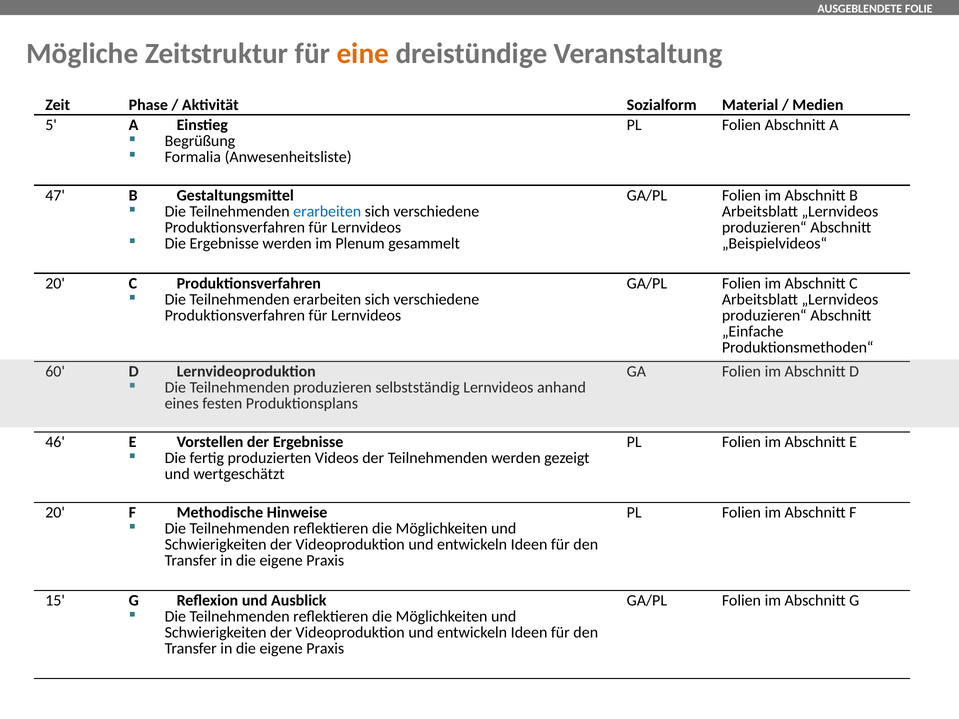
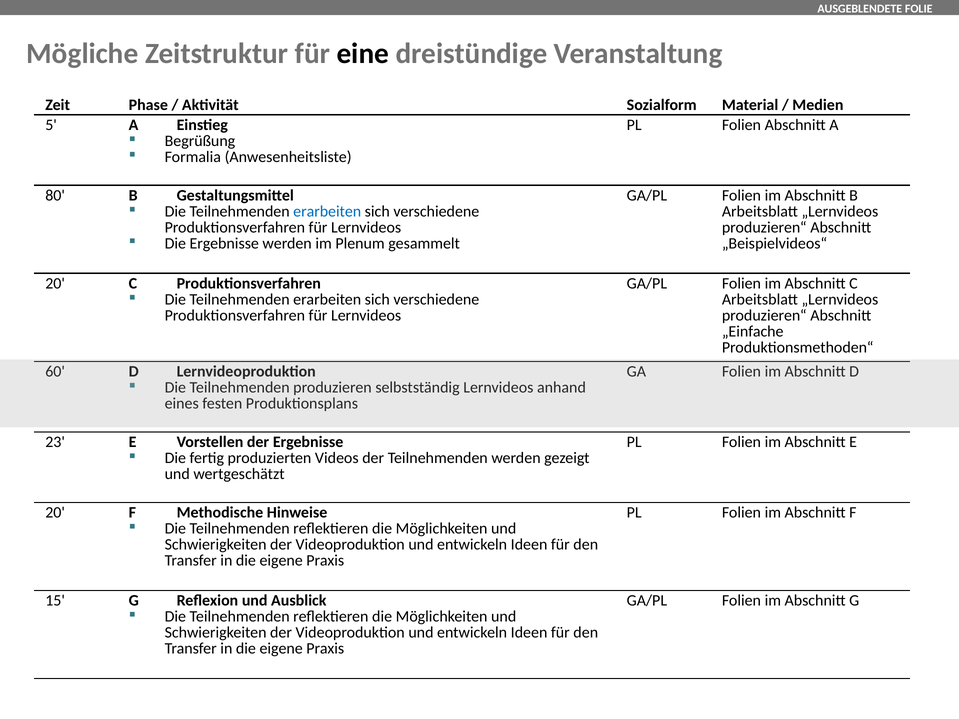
eine colour: orange -> black
47: 47 -> 80
46: 46 -> 23
